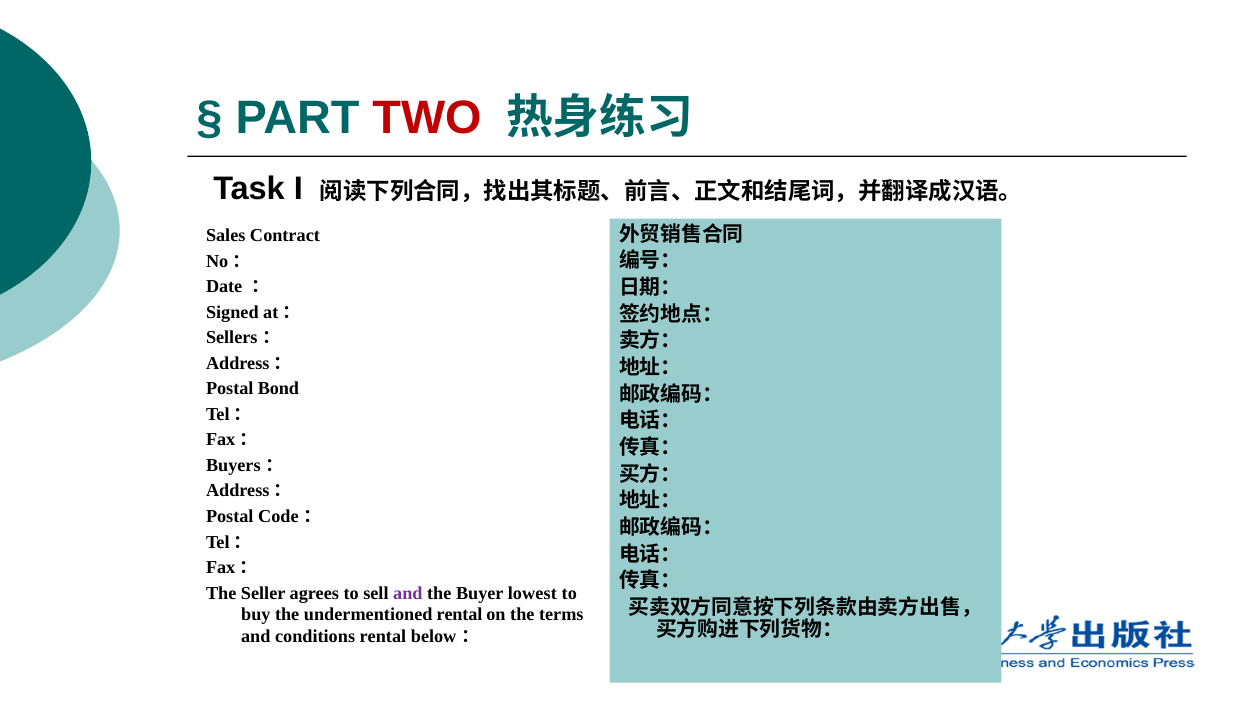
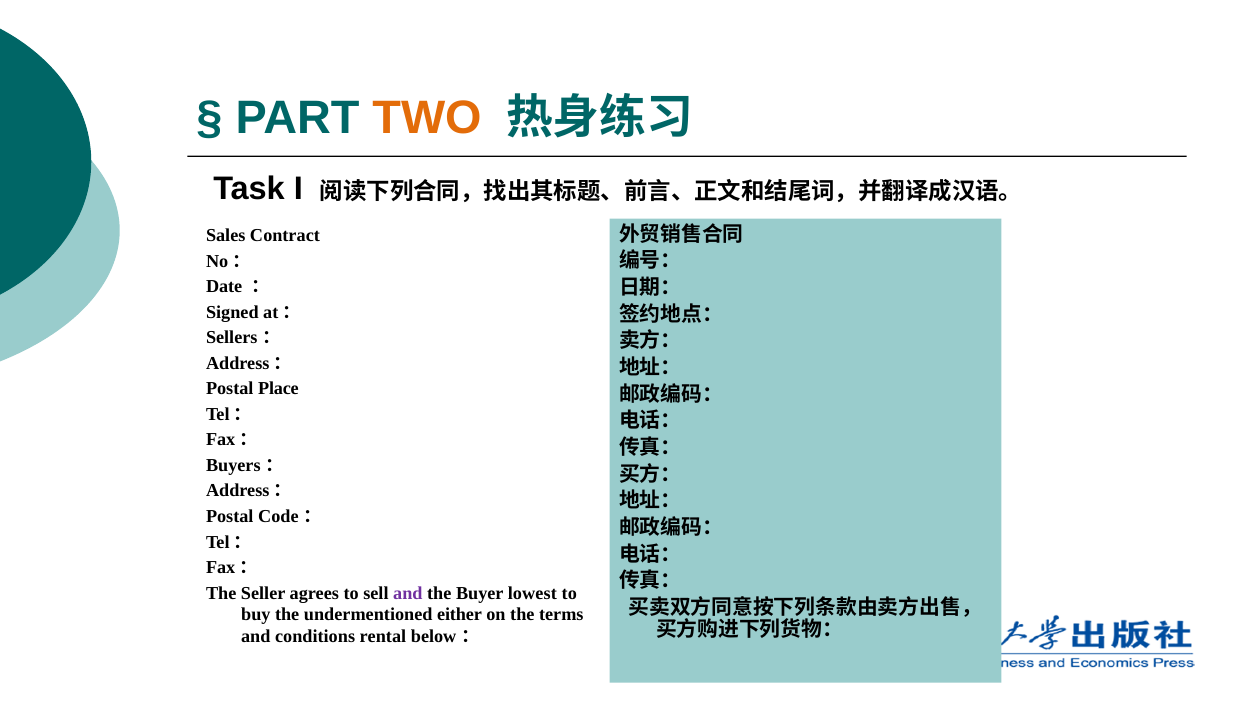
TWO colour: red -> orange
Bond: Bond -> Place
undermentioned rental: rental -> either
